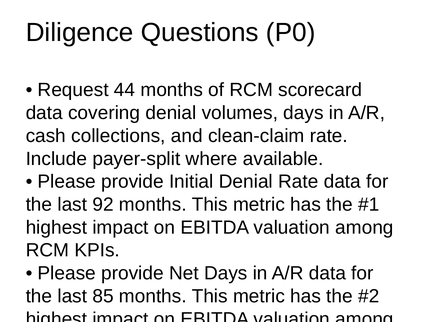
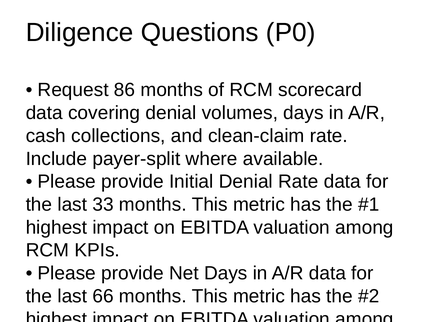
44: 44 -> 86
92: 92 -> 33
85: 85 -> 66
